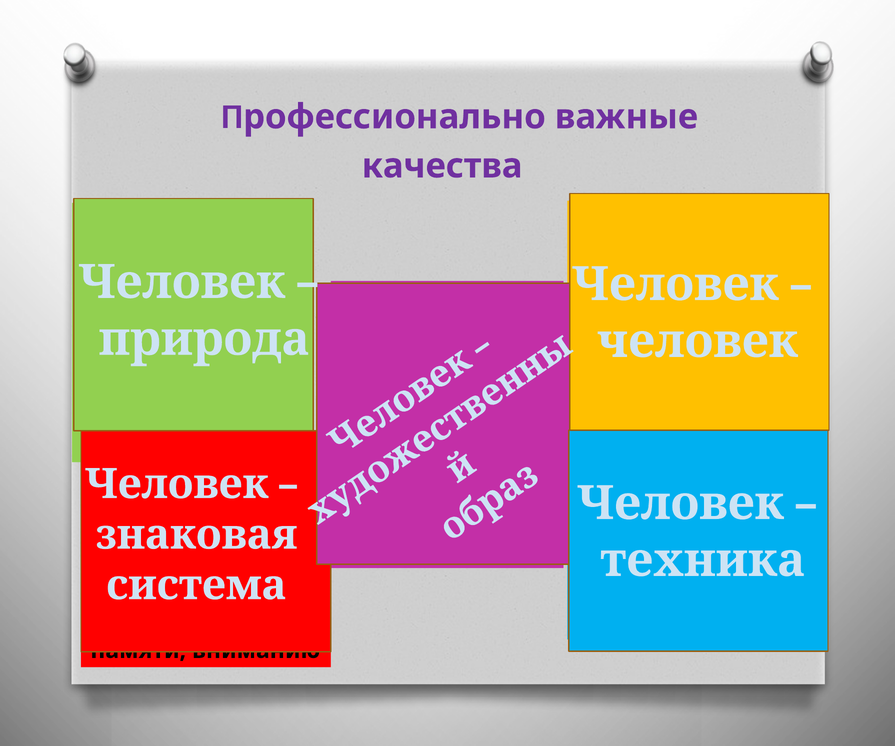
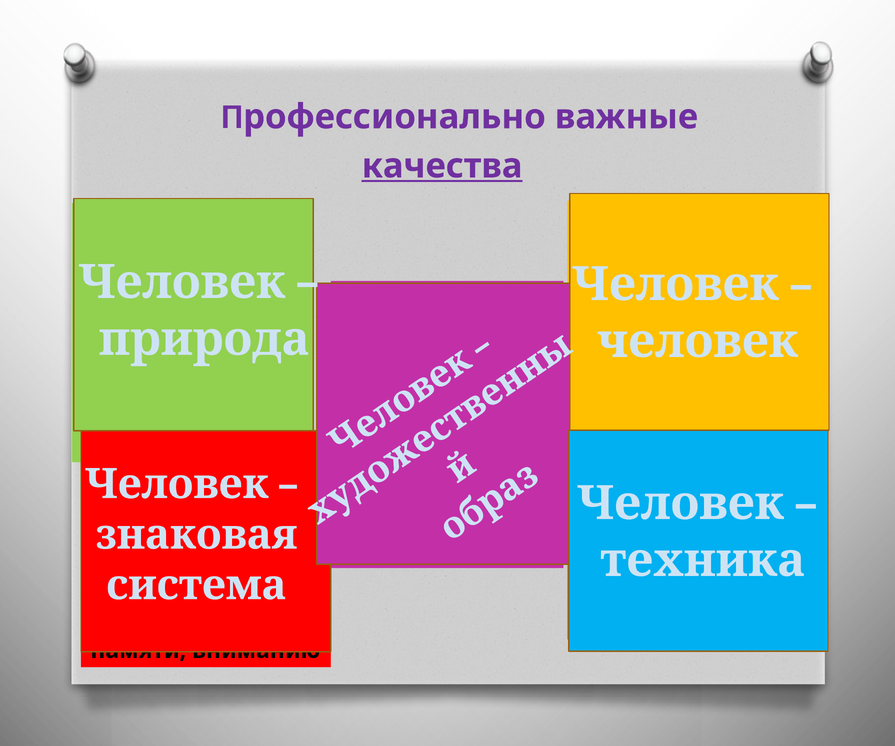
качества underline: none -> present
